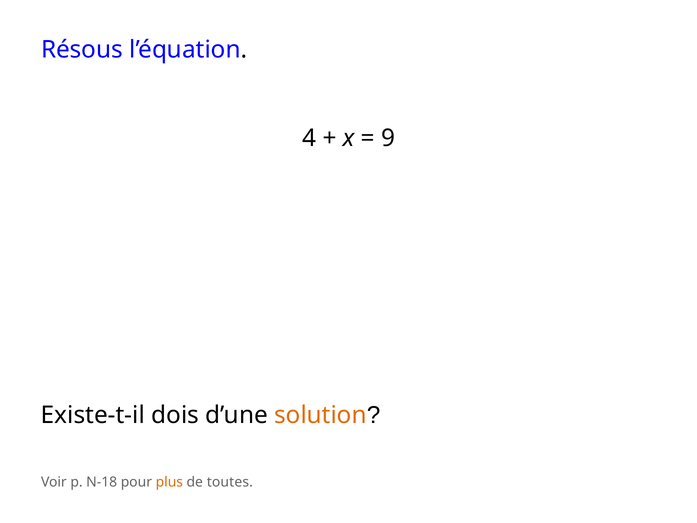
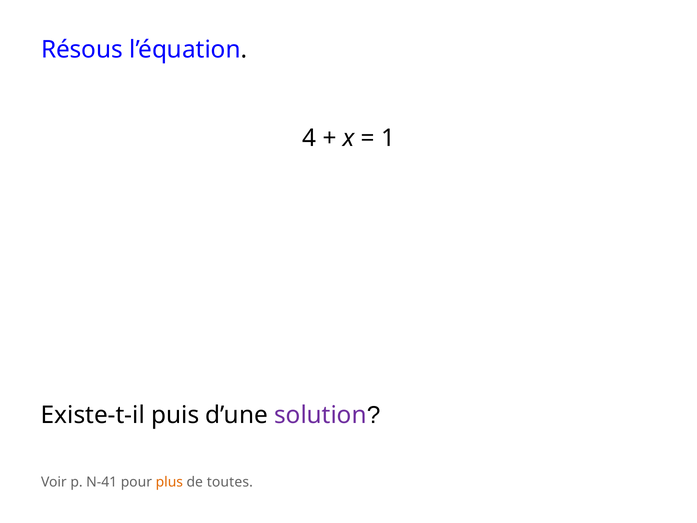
9: 9 -> 1
dois: dois -> puis
solution colour: orange -> purple
N-18: N-18 -> N-41
